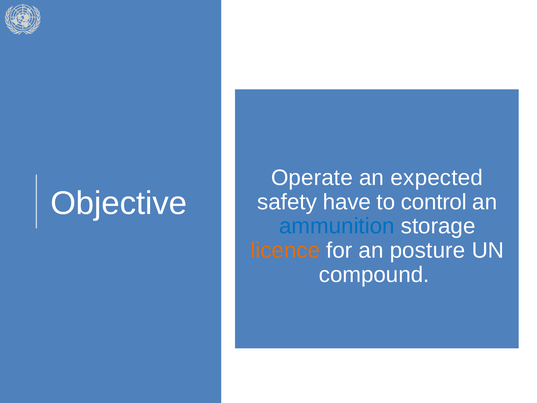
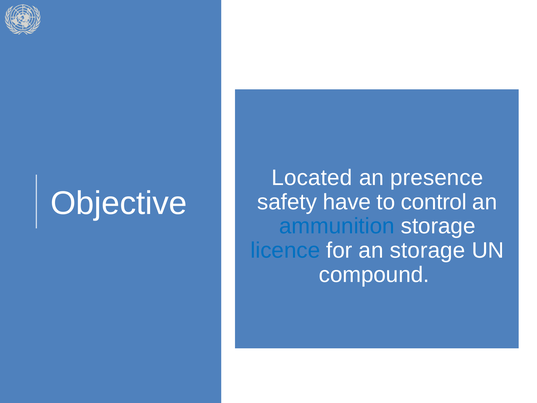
Operate: Operate -> Located
expected: expected -> presence
licence colour: orange -> blue
an posture: posture -> storage
